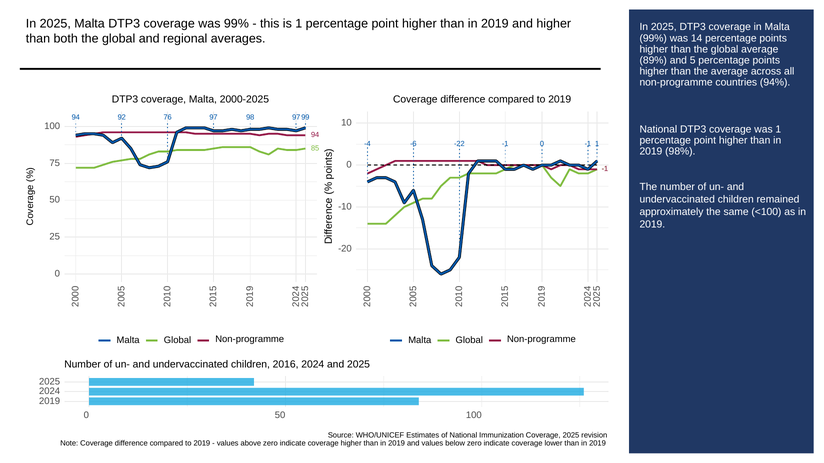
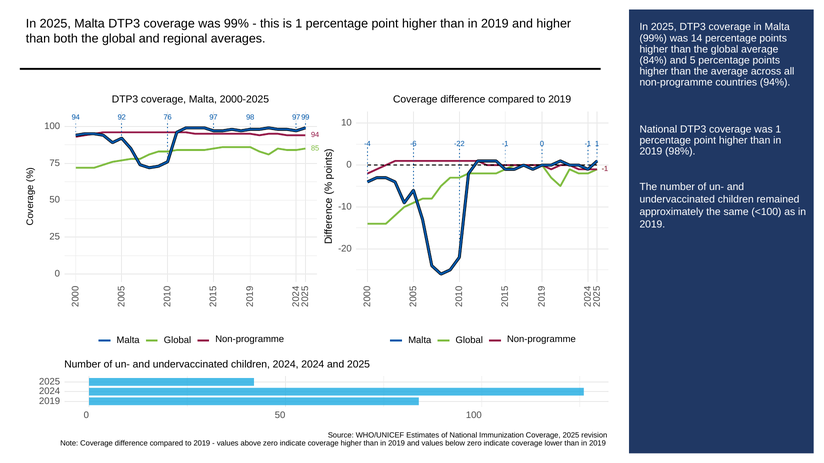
89%: 89% -> 84%
children 2016: 2016 -> 2024
